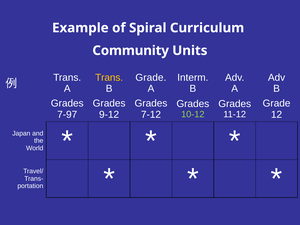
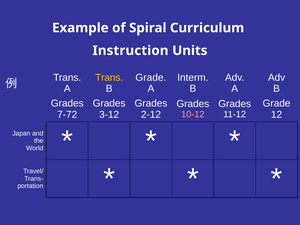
Community: Community -> Instruction
7-97: 7-97 -> 7-72
9-12: 9-12 -> 3-12
7-12: 7-12 -> 2-12
10-12 colour: light green -> pink
